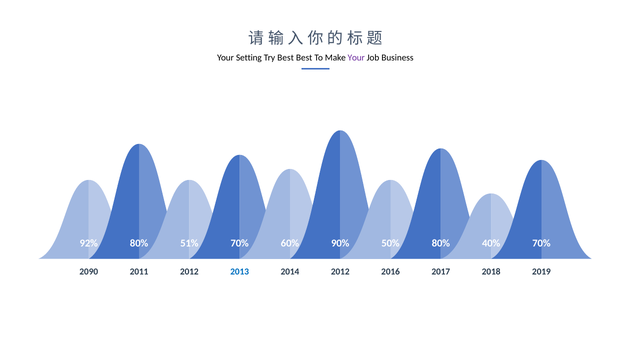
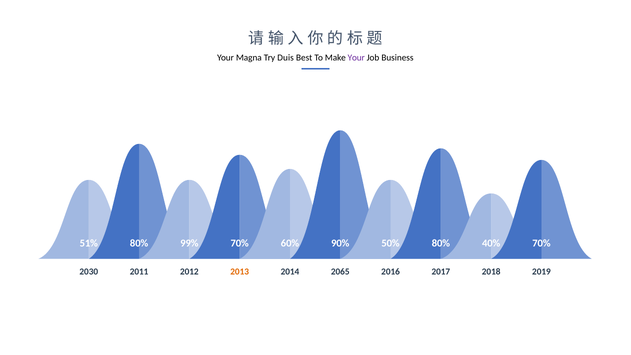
Setting: Setting -> Magna
Try Best: Best -> Duis
92%: 92% -> 51%
51%: 51% -> 99%
2090: 2090 -> 2030
2013 colour: blue -> orange
2014 2012: 2012 -> 2065
